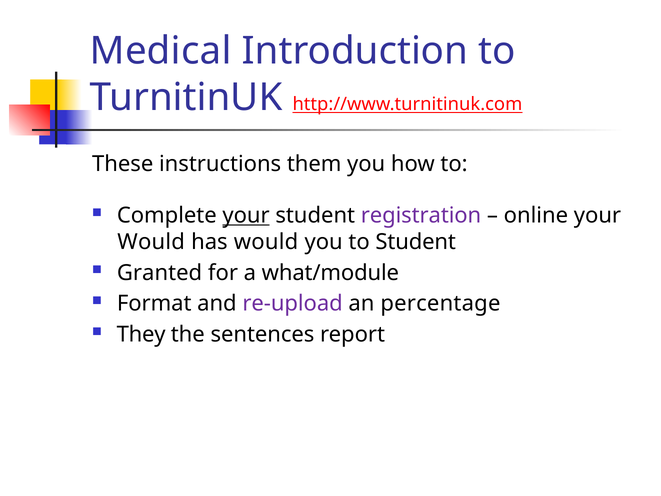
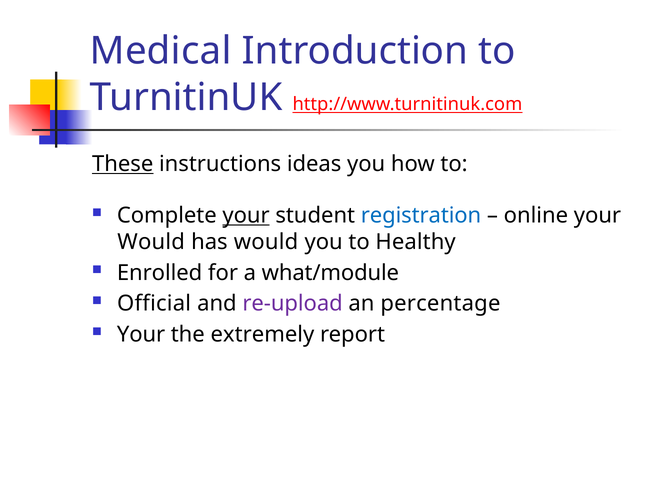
These underline: none -> present
them: them -> ideas
registration colour: purple -> blue
to Student: Student -> Healthy
Granted: Granted -> Enrolled
Format: Format -> Official
They at (141, 334): They -> Your
sentences: sentences -> extremely
